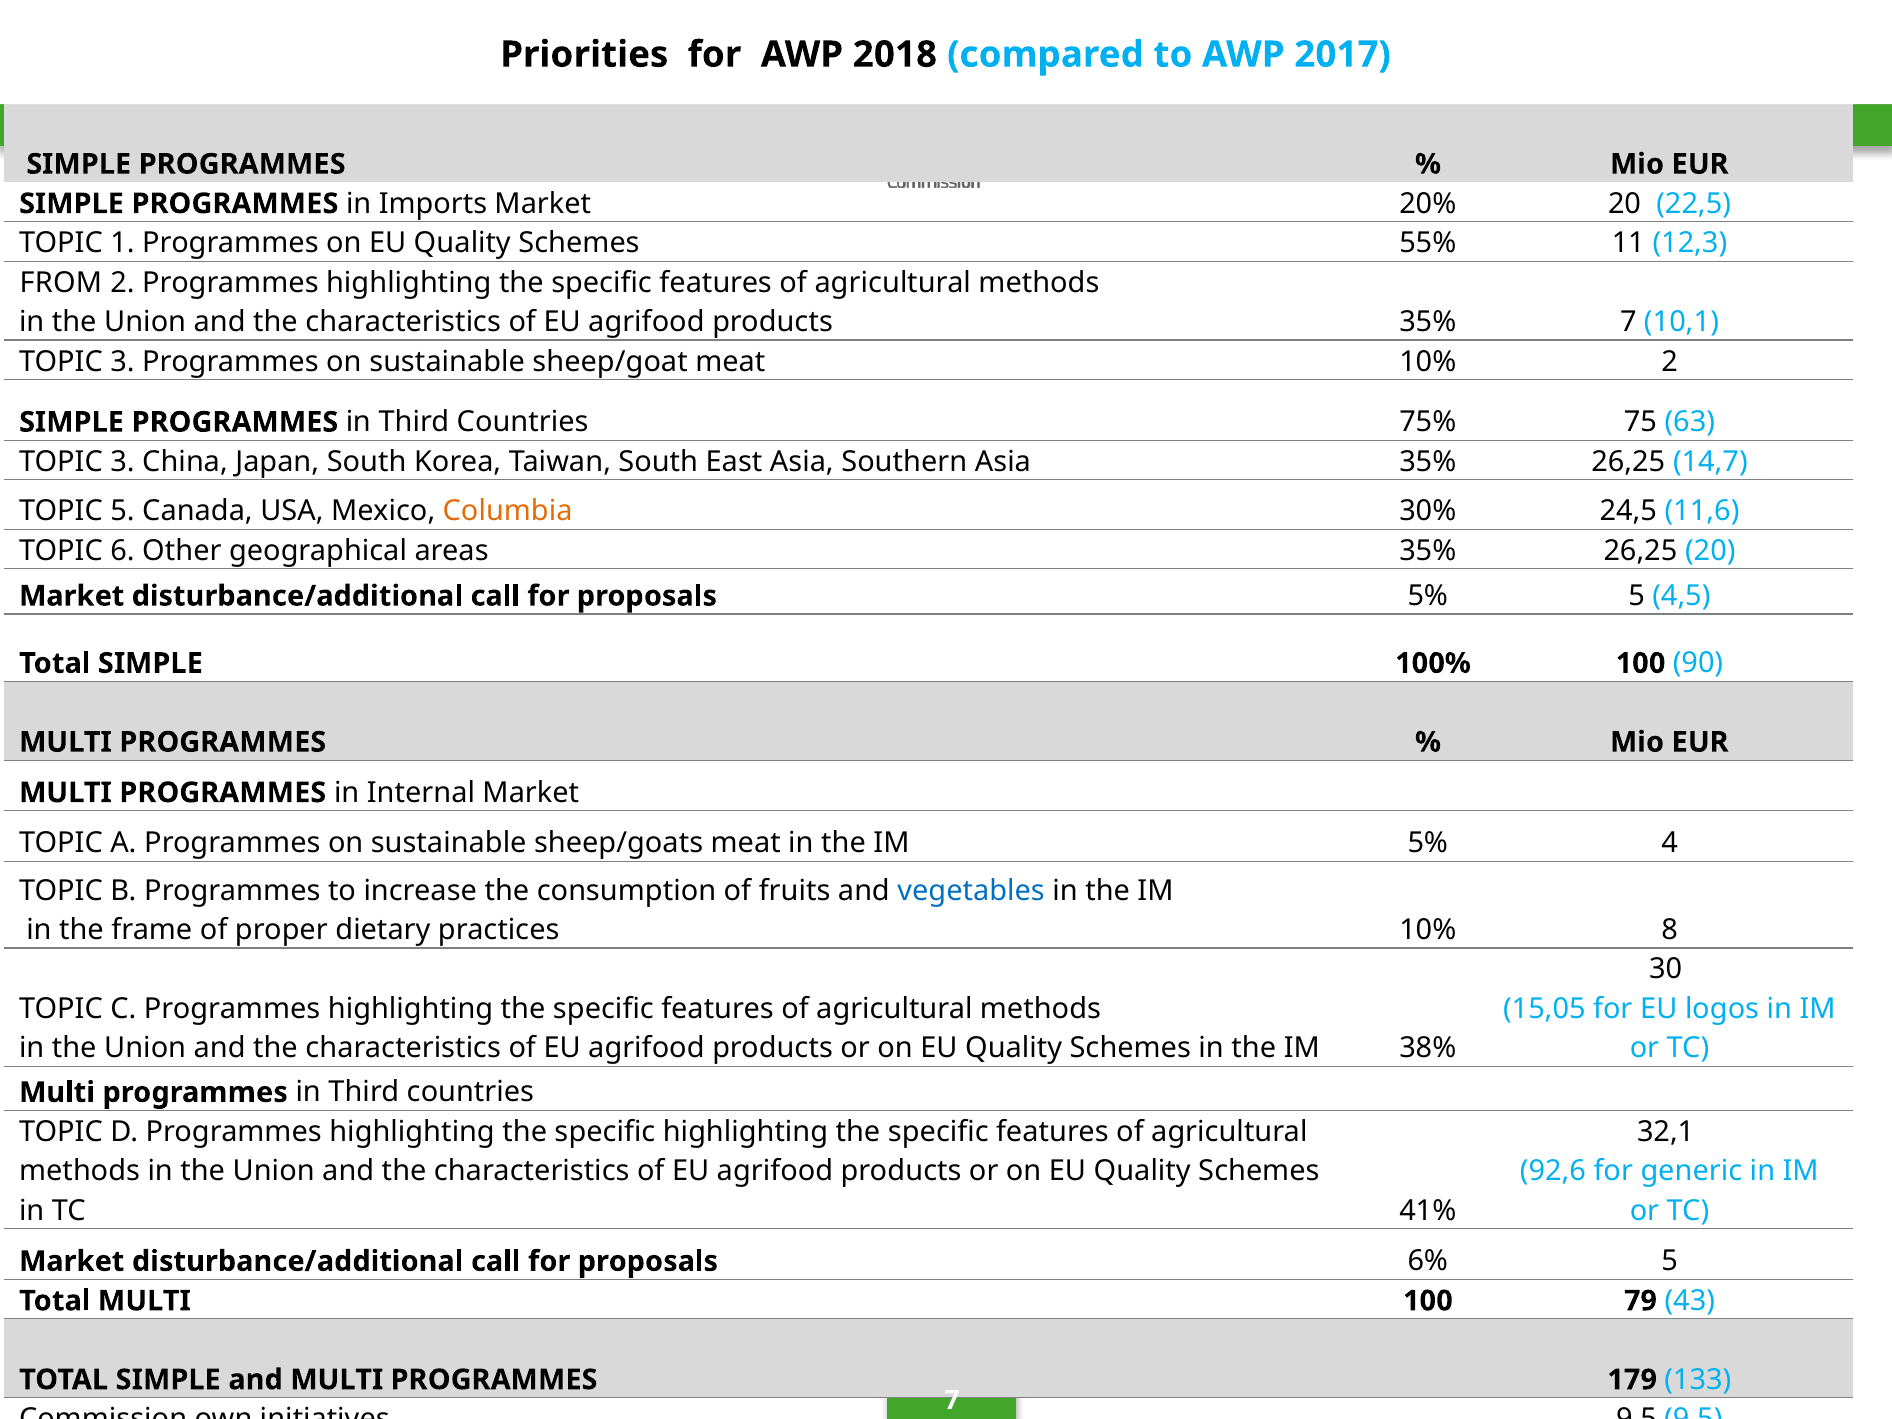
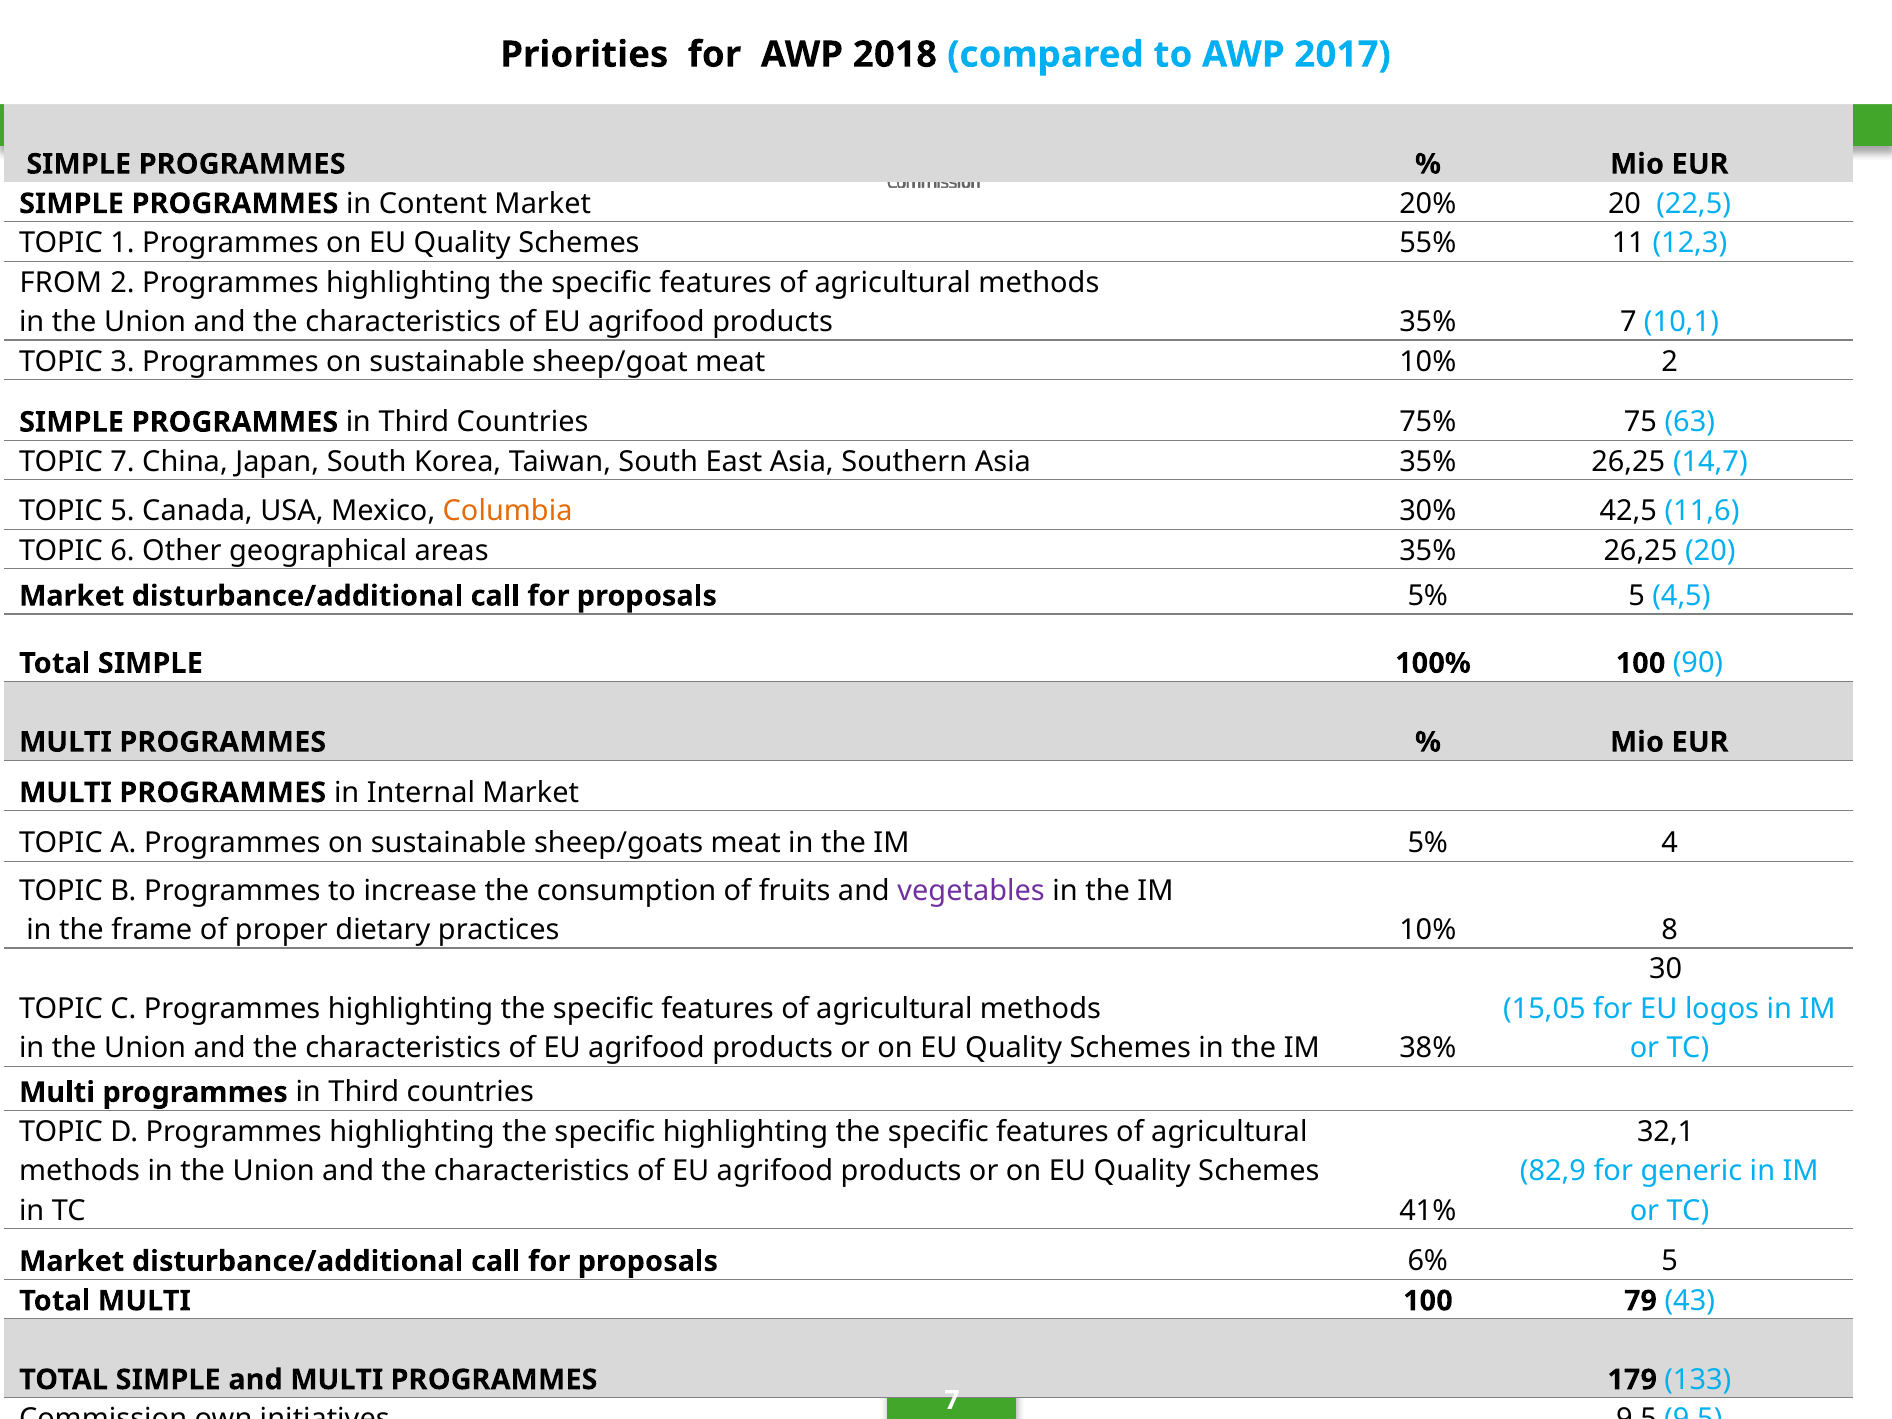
Imports: Imports -> Content
3 at (123, 462): 3 -> 7
24,5: 24,5 -> 42,5
vegetables colour: blue -> purple
92,6: 92,6 -> 82,9
